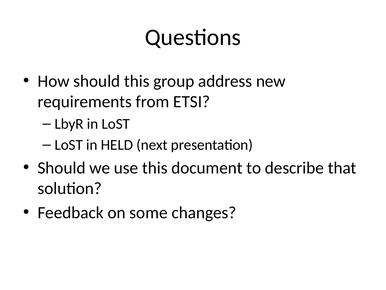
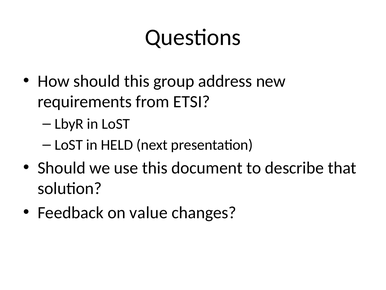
some: some -> value
